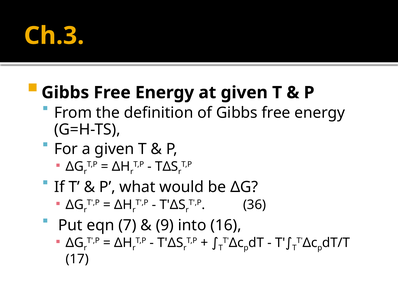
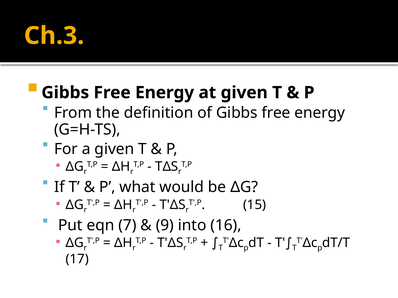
36: 36 -> 15
